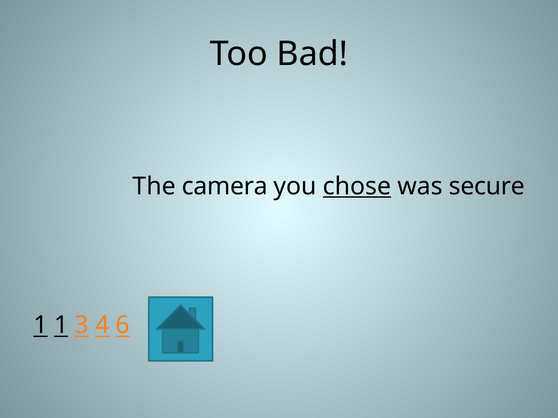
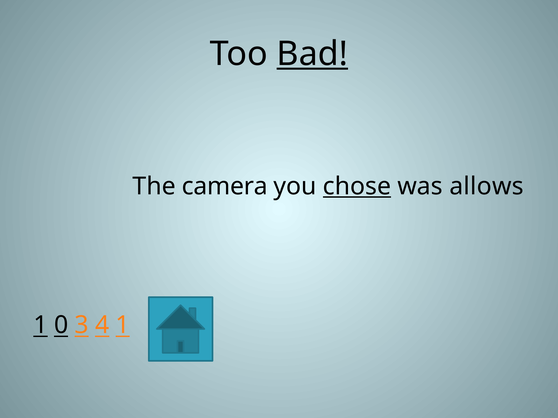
Bad underline: none -> present
secure: secure -> allows
1 1: 1 -> 0
4 6: 6 -> 1
